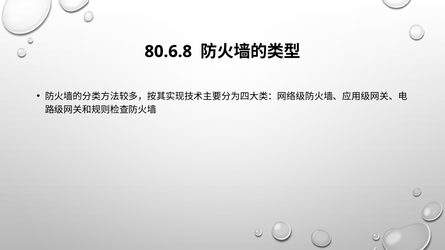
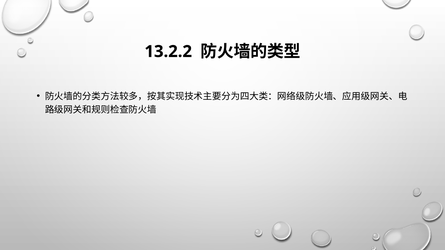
80.6.8: 80.6.8 -> 13.2.2
